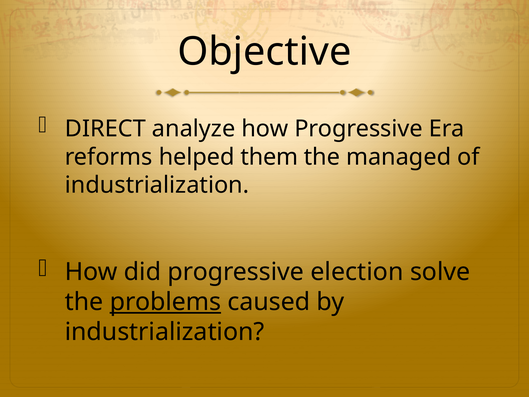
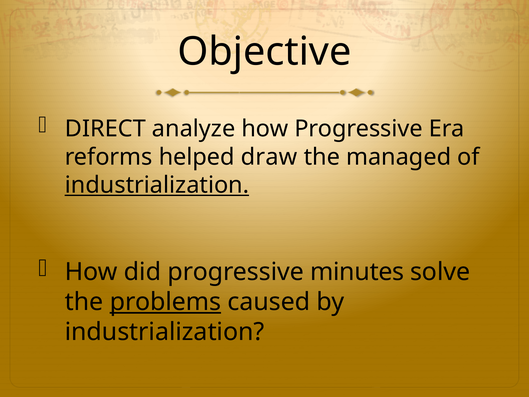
them: them -> draw
industrialization at (157, 185) underline: none -> present
election: election -> minutes
